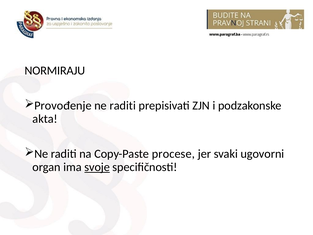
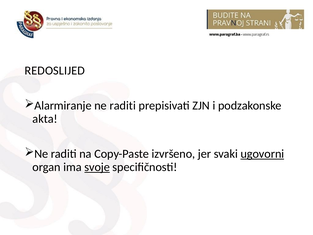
NORMIRAJU: NORMIRAJU -> REDOSLIJED
Provođenje: Provođenje -> Alarmiranje
procese: procese -> izvršeno
ugovorni underline: none -> present
